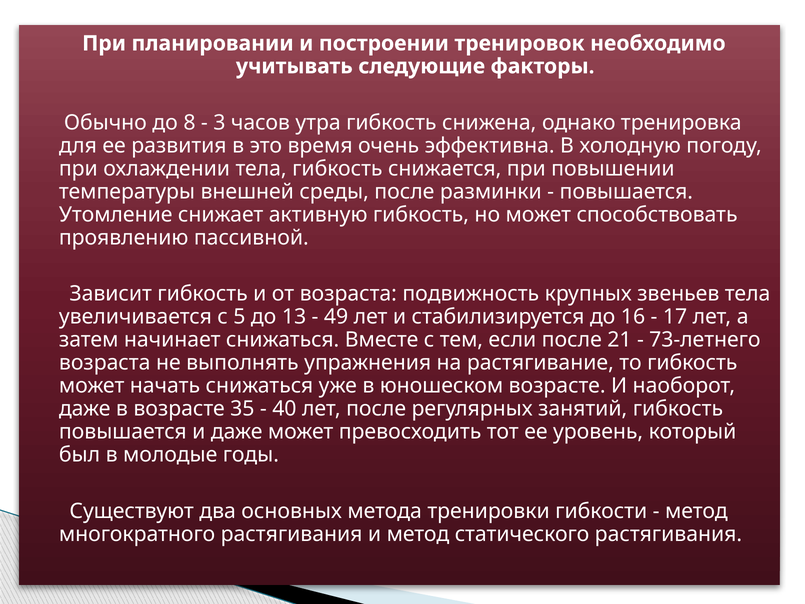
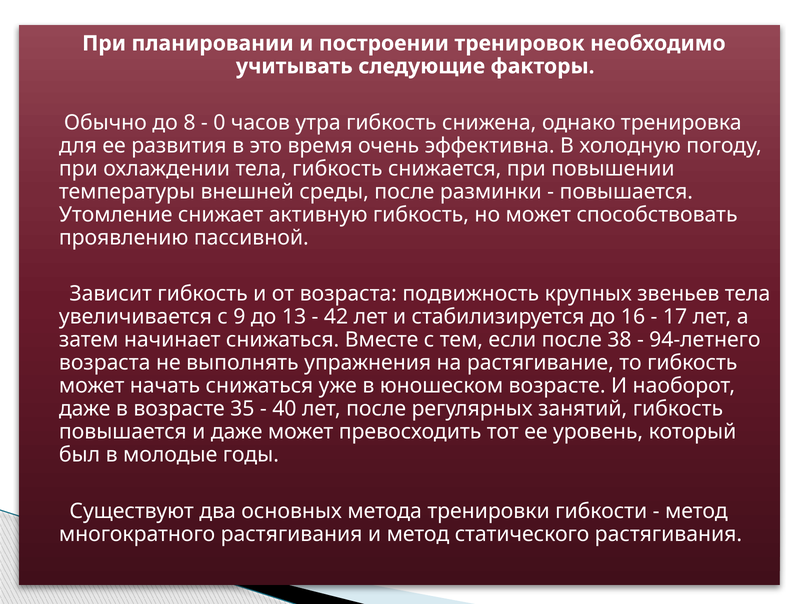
3: 3 -> 0
5: 5 -> 9
49: 49 -> 42
21: 21 -> 38
73-летнего: 73-летнего -> 94-летнего
